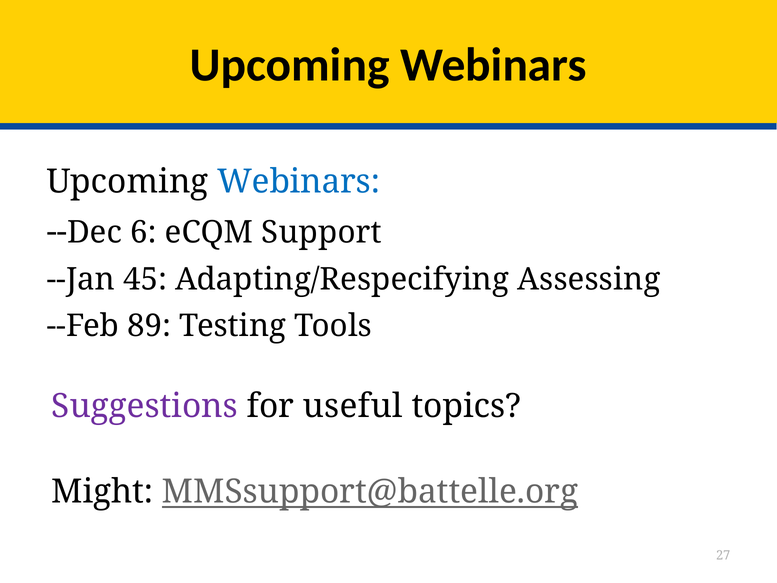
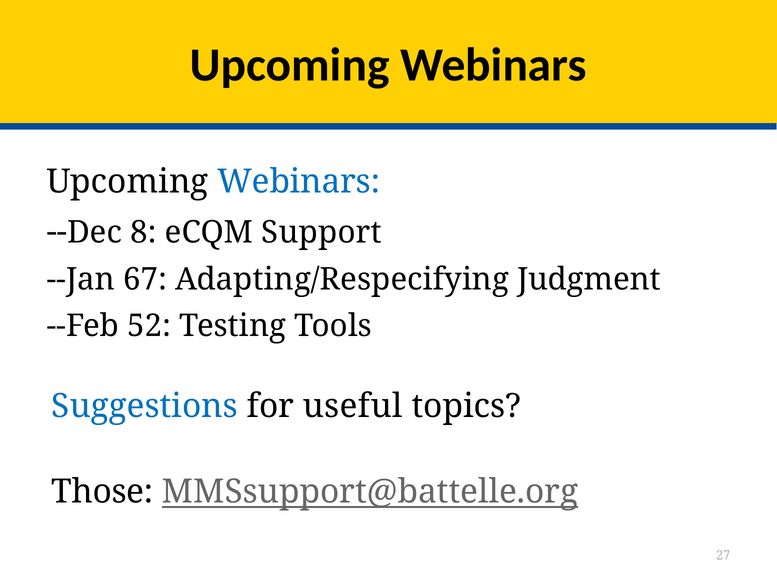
6: 6 -> 8
45: 45 -> 67
Assessing: Assessing -> Judgment
89: 89 -> 52
Suggestions colour: purple -> blue
Might: Might -> Those
